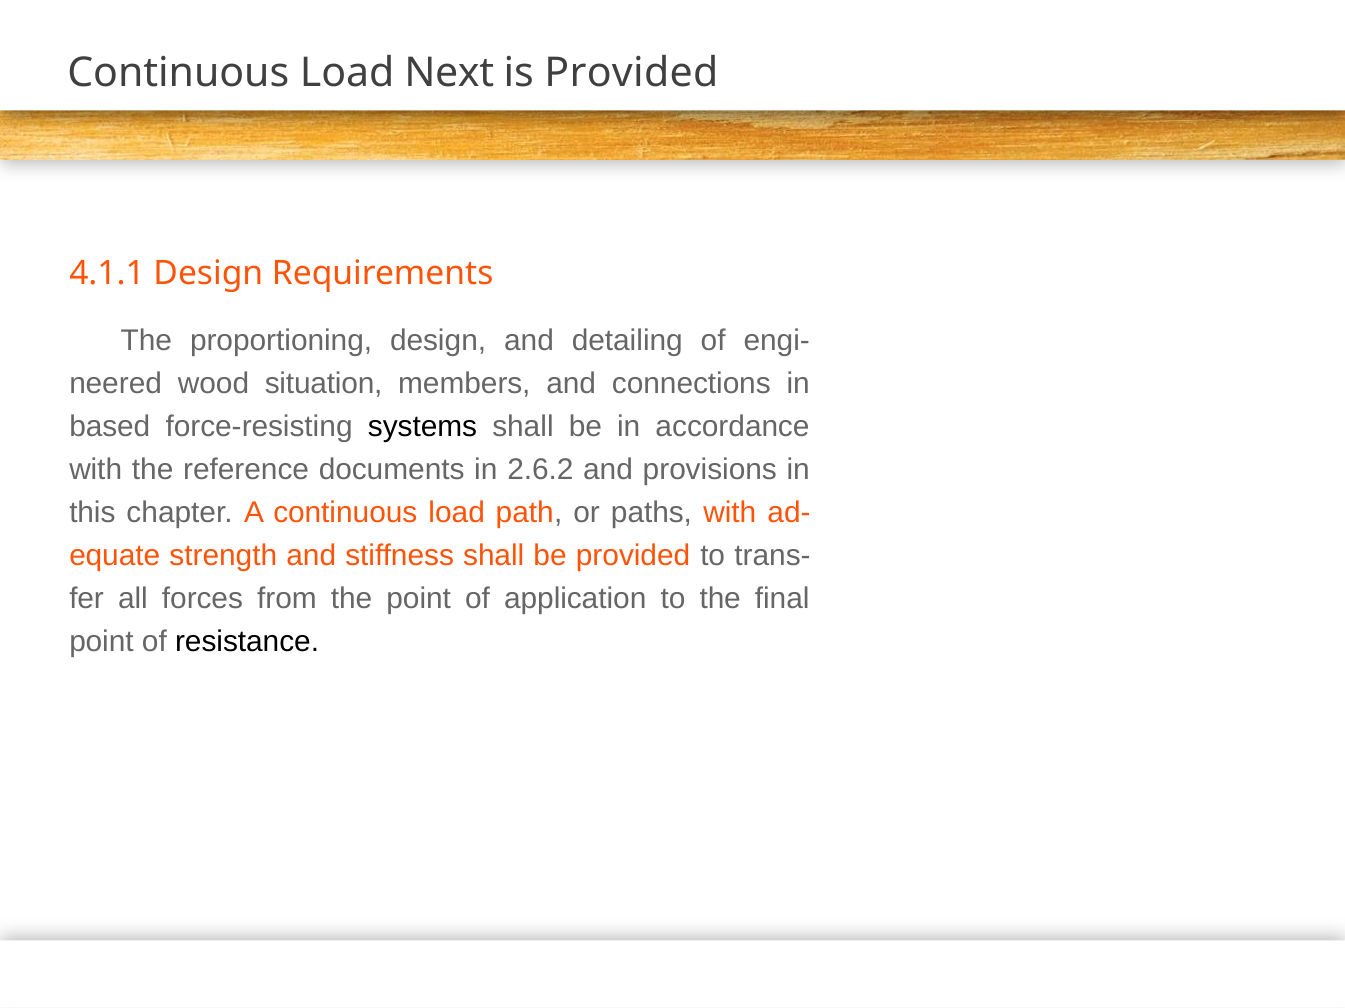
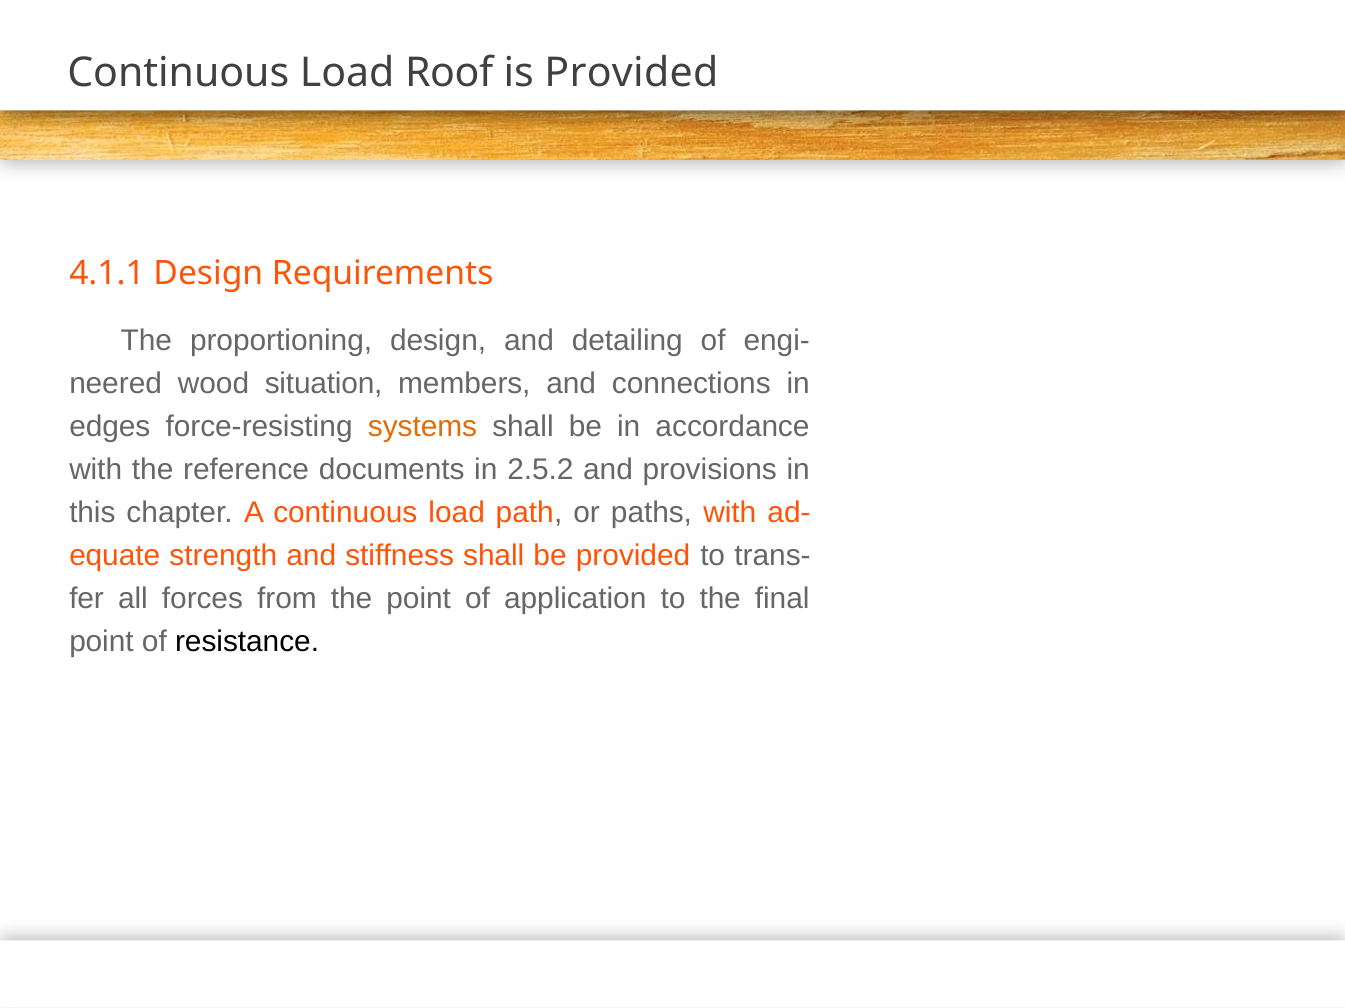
Next: Next -> Roof
based: based -> edges
systems colour: black -> orange
2.6.2: 2.6.2 -> 2.5.2
